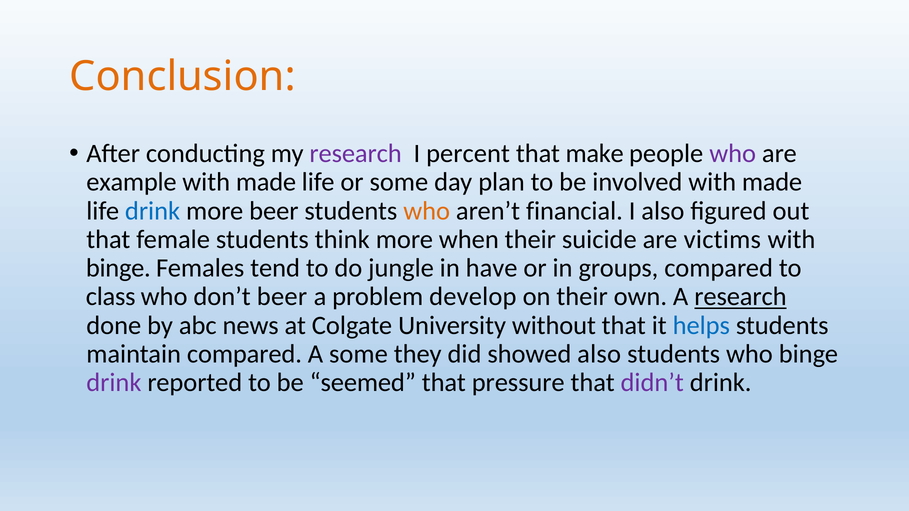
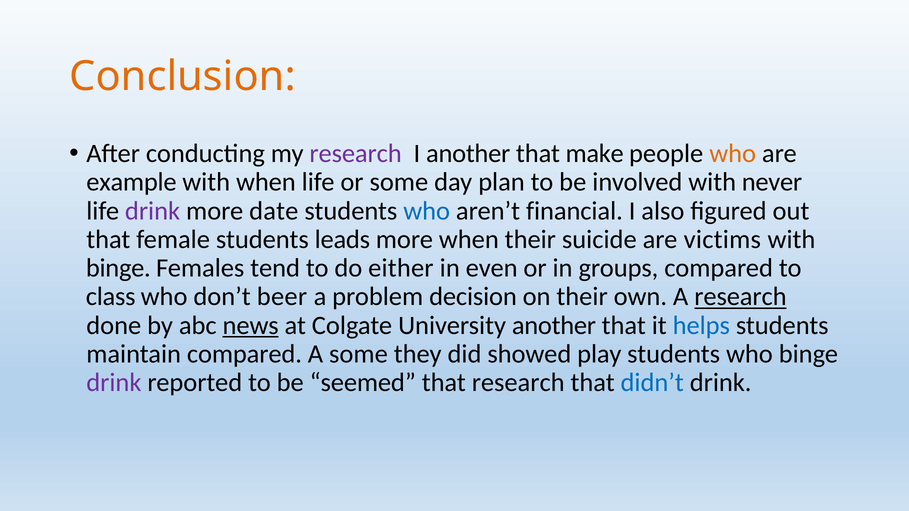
I percent: percent -> another
who at (733, 154) colour: purple -> orange
made at (266, 182): made -> when
involved with made: made -> never
drink at (153, 211) colour: blue -> purple
more beer: beer -> date
who at (427, 211) colour: orange -> blue
think: think -> leads
jungle: jungle -> either
have: have -> even
develop: develop -> decision
news underline: none -> present
University without: without -> another
showed also: also -> play
that pressure: pressure -> research
didn’t colour: purple -> blue
